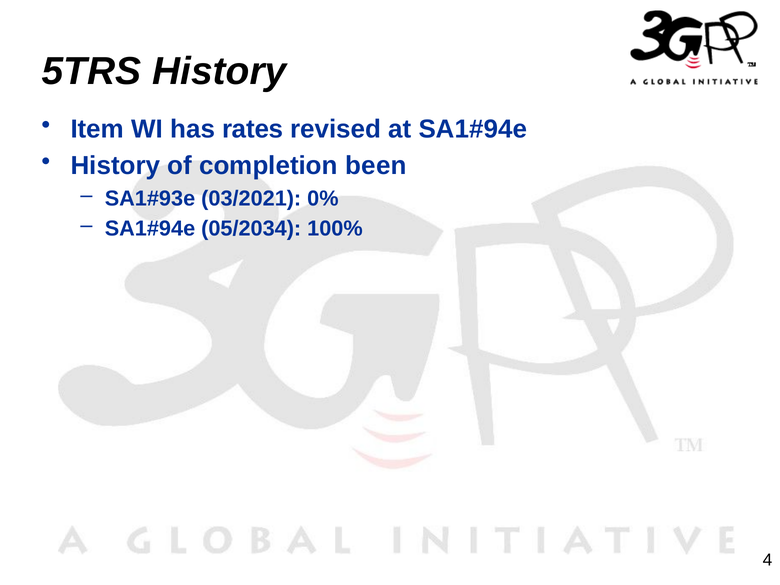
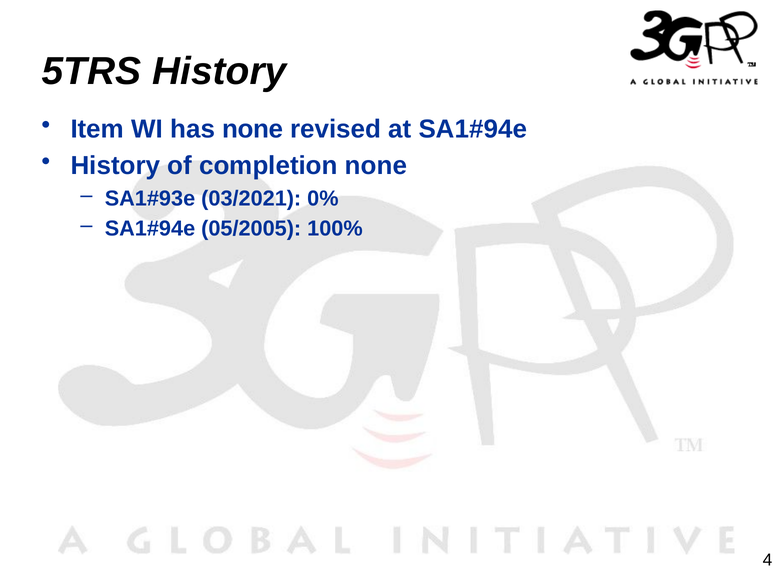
has rates: rates -> none
completion been: been -> none
05/2034: 05/2034 -> 05/2005
